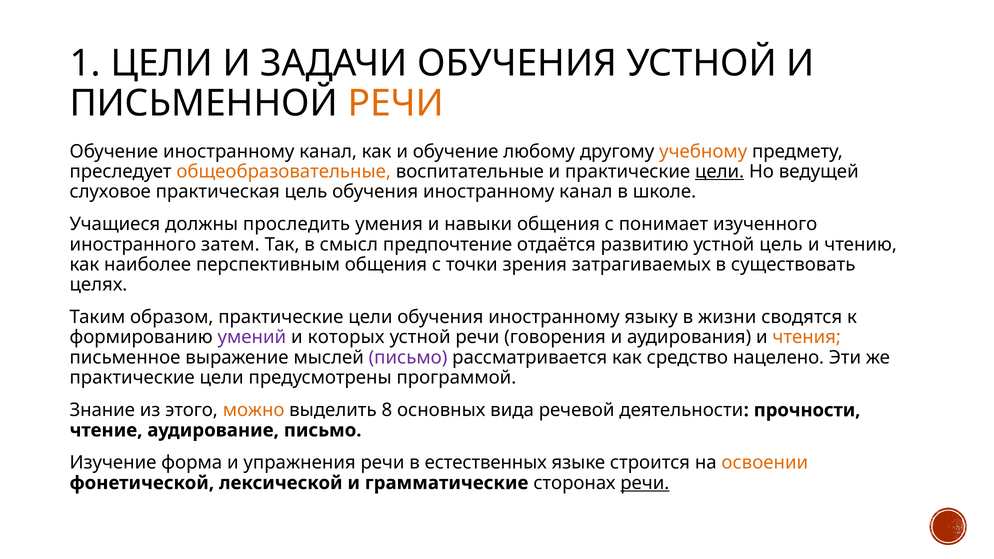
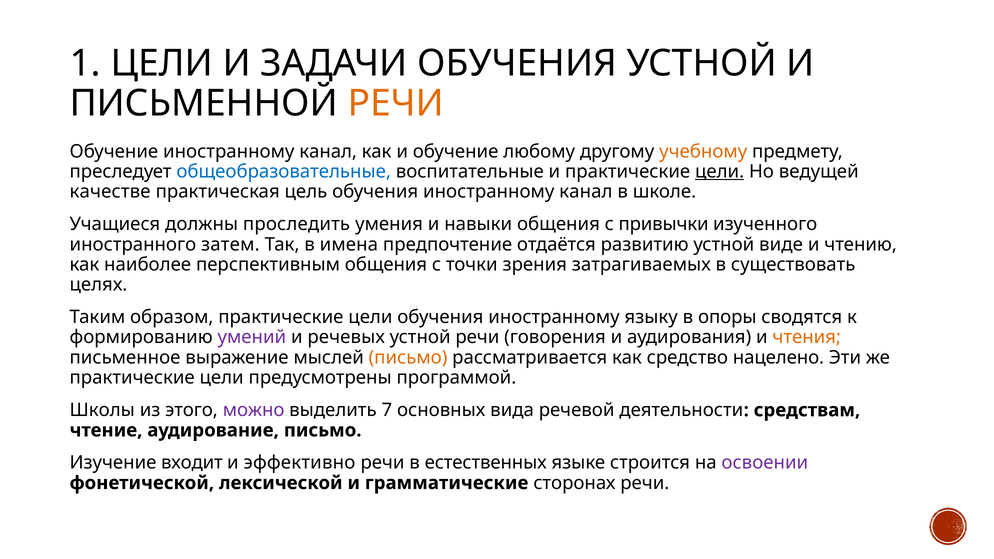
общеобразовательные colour: orange -> blue
слуховое: слуховое -> качестве
понимает: понимает -> привычки
смысл: смысл -> имена
устной цель: цель -> виде
жизни: жизни -> опоры
которых: которых -> речевых
письмо at (408, 358) colour: purple -> orange
Знание: Знание -> Школы
можно colour: orange -> purple
8: 8 -> 7
прочности: прочности -> средствам
форма: форма -> входит
упражнения: упражнения -> эффективно
освоении colour: orange -> purple
речи at (645, 483) underline: present -> none
